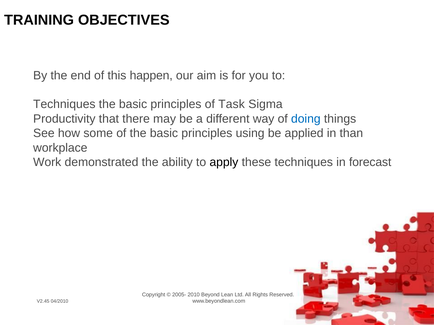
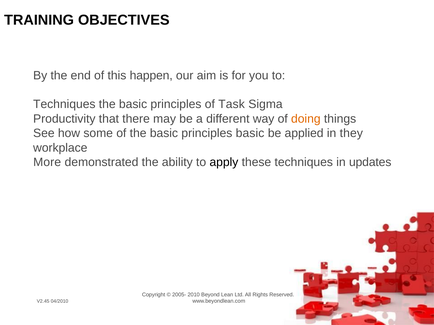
doing colour: blue -> orange
principles using: using -> basic
than: than -> they
Work: Work -> More
forecast: forecast -> updates
